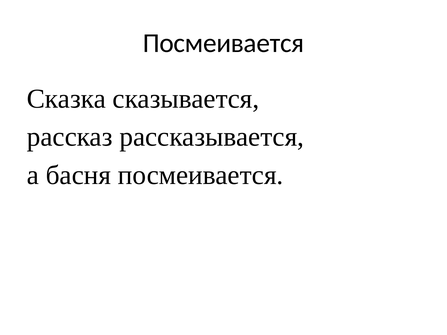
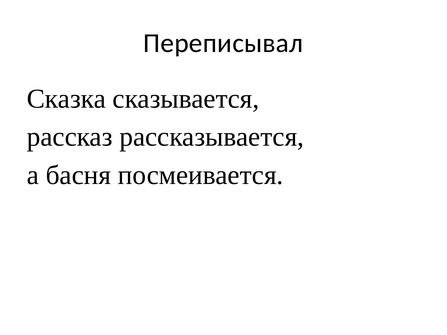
Посмеивается at (224, 43): Посмеивается -> Переписывал
